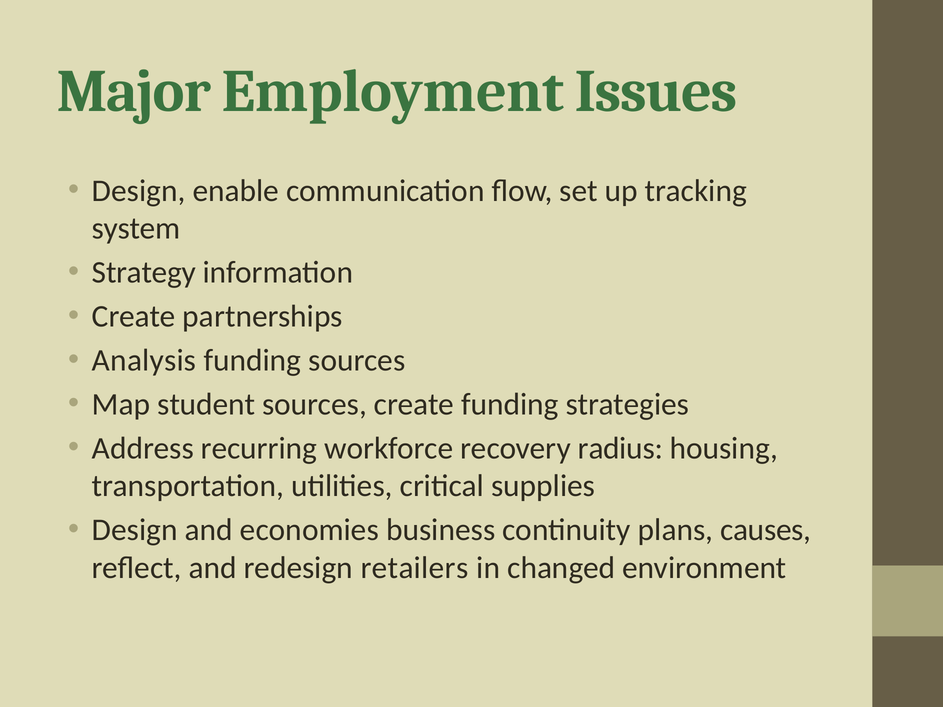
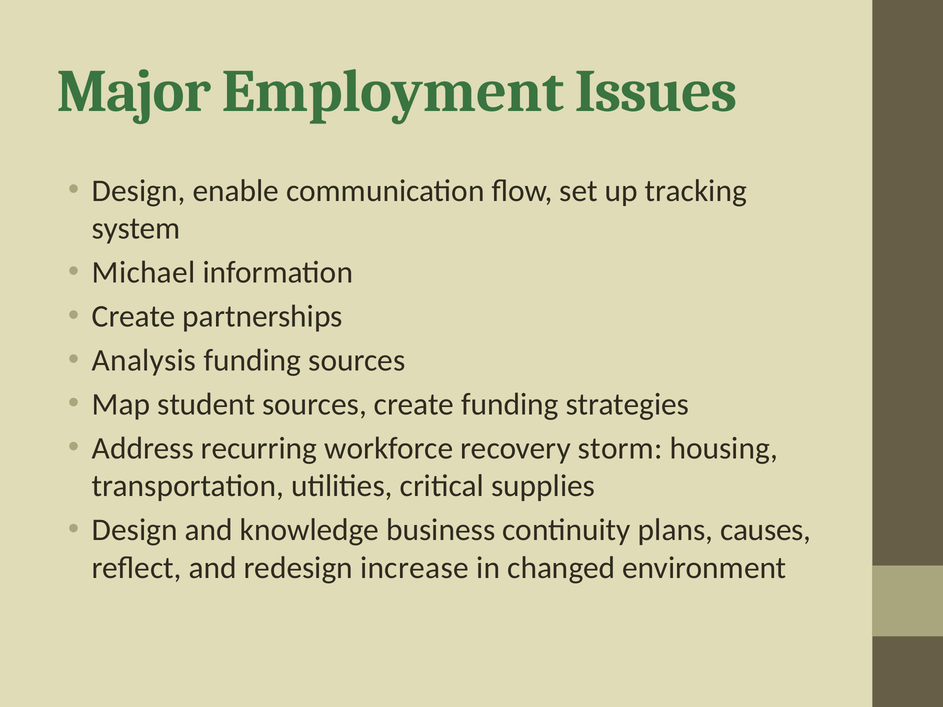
Strategy: Strategy -> Michael
radius: radius -> storm
economies: economies -> knowledge
retailers: retailers -> increase
